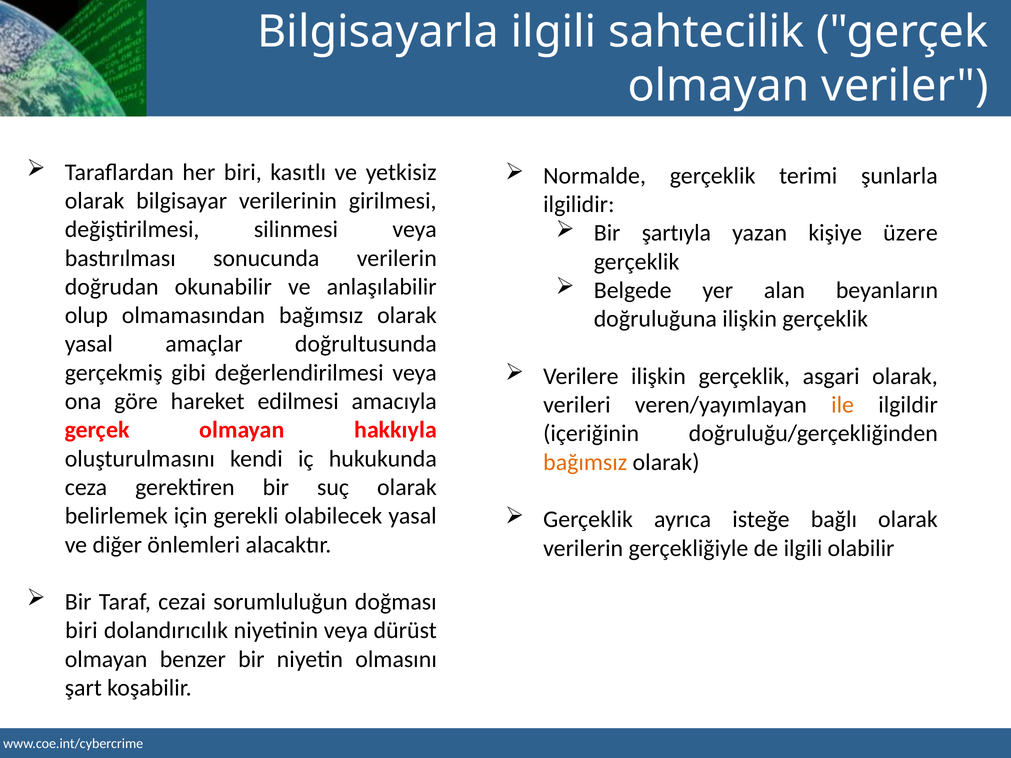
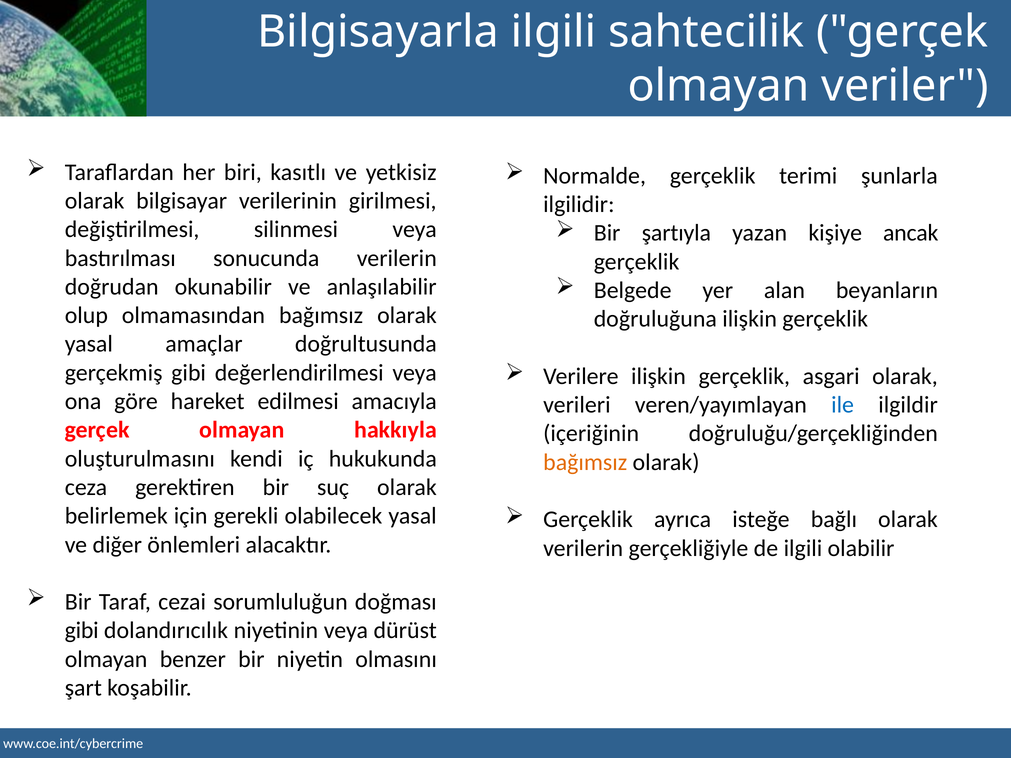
üzere: üzere -> ancak
ile colour: orange -> blue
biri at (81, 631): biri -> gibi
